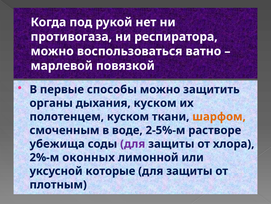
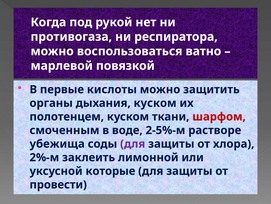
способы: способы -> кислоты
шарфом colour: orange -> red
оконных: оконных -> заклеить
плотным: плотным -> провести
